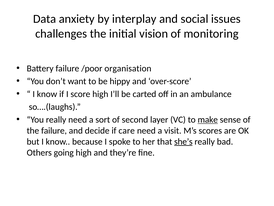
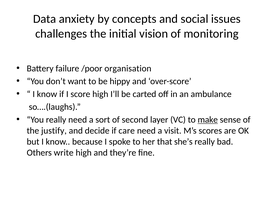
interplay: interplay -> concepts
the failure: failure -> justify
she’s underline: present -> none
going: going -> write
